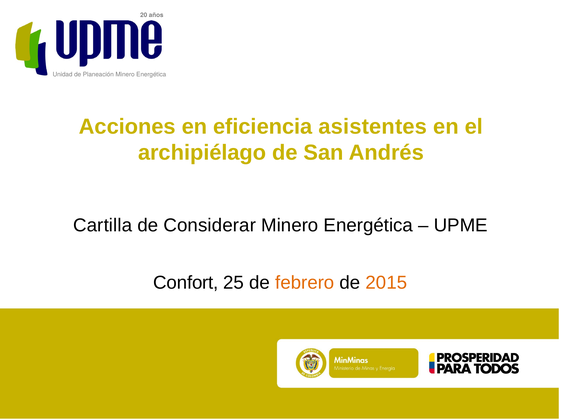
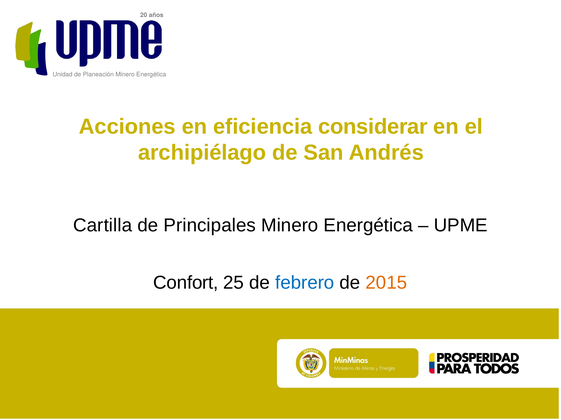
asistentes: asistentes -> considerar
Considerar: Considerar -> Principales
febrero colour: orange -> blue
